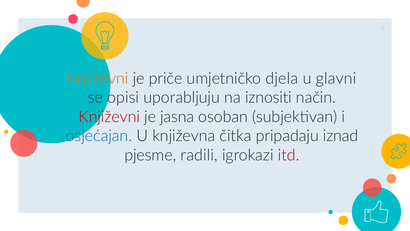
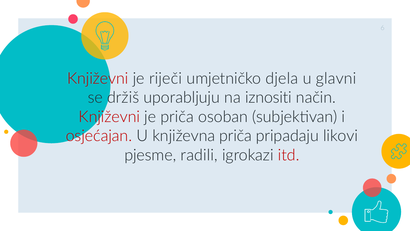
Književni at (98, 78) colour: orange -> red
priče: priče -> riječi
opisi: opisi -> držiš
je jasna: jasna -> priča
osjećajan colour: blue -> red
književna čitka: čitka -> priča
iznad: iznad -> likovi
